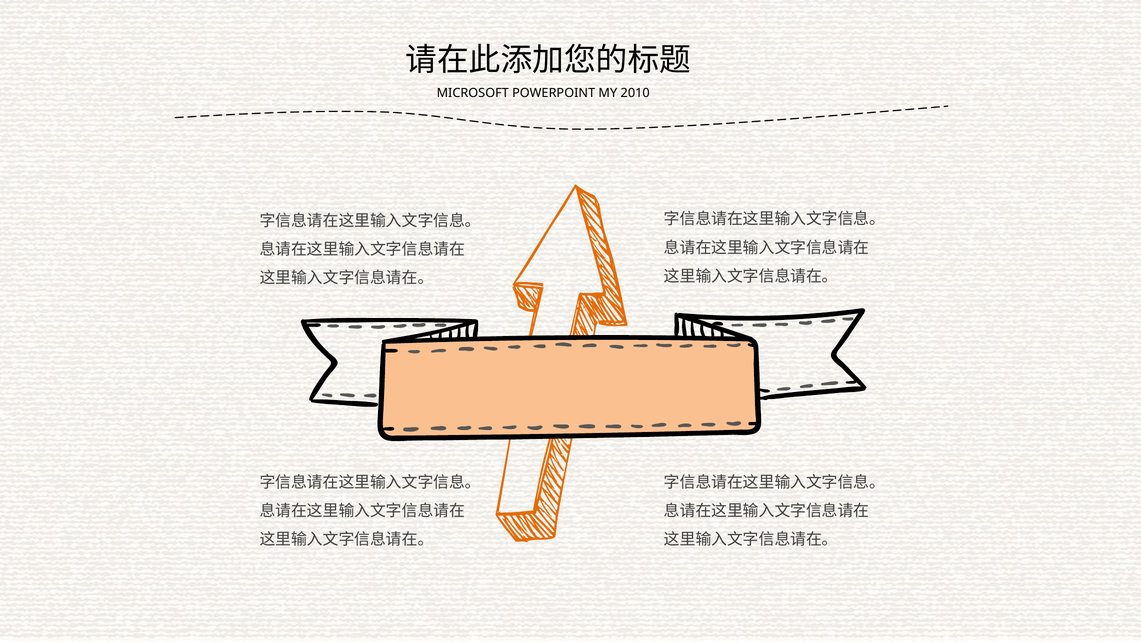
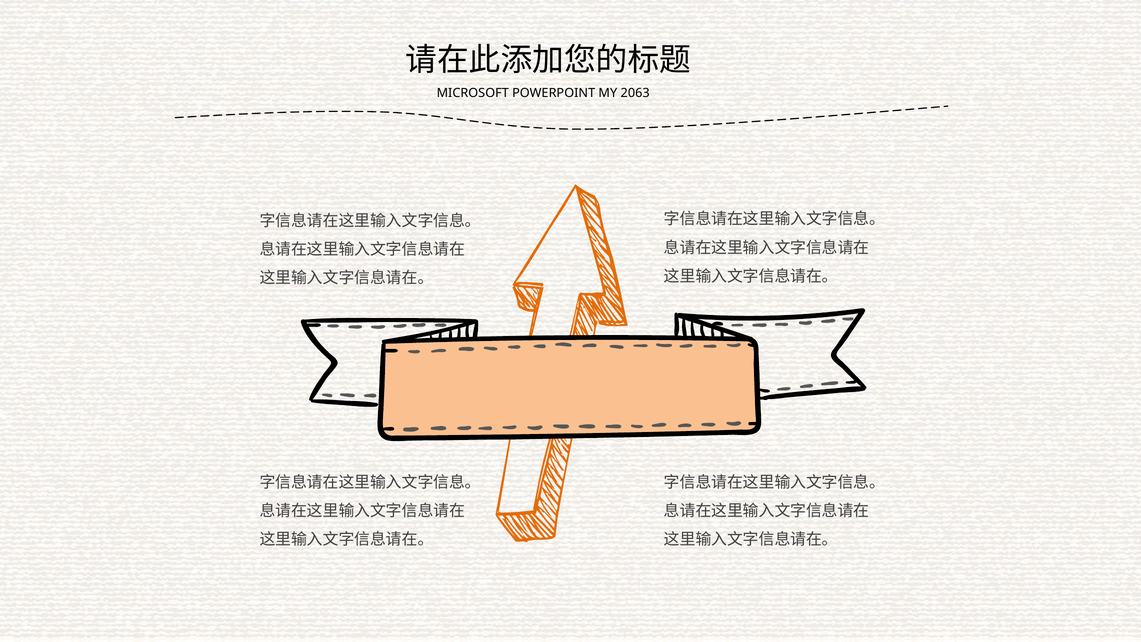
2010: 2010 -> 2063
